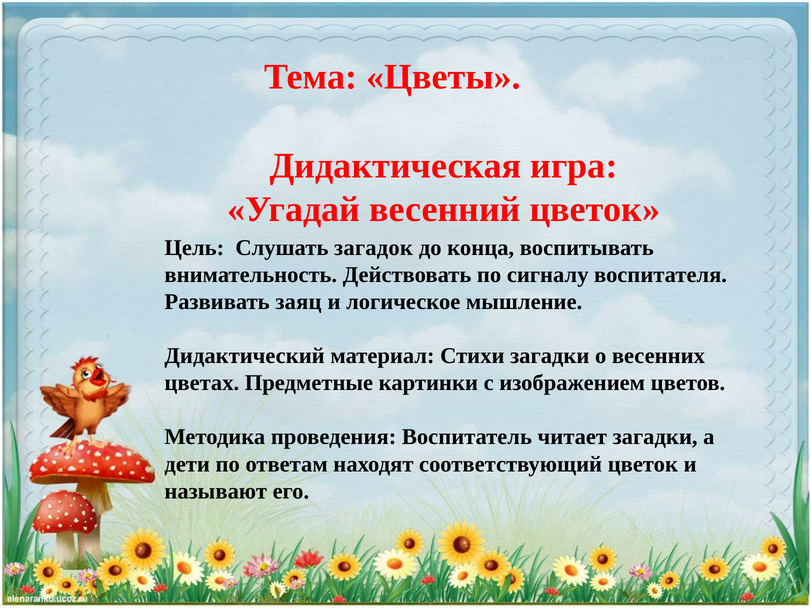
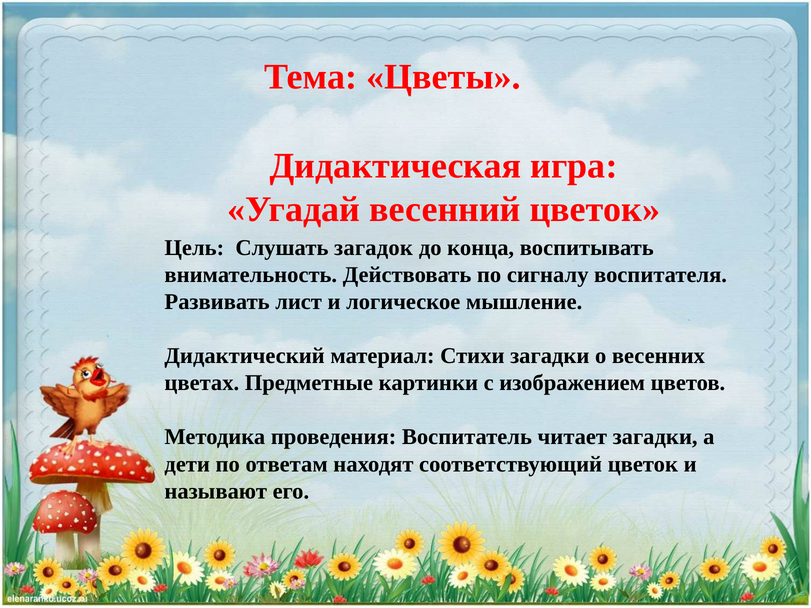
заяц: заяц -> лист
